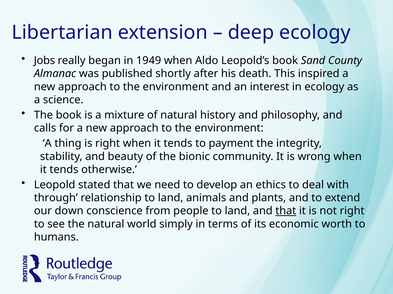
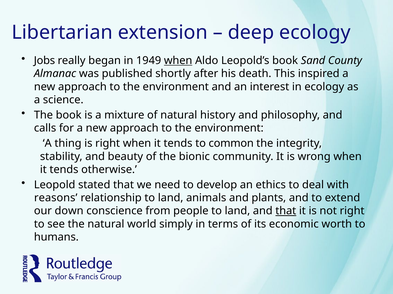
when at (178, 61) underline: none -> present
payment: payment -> common
through: through -> reasons
